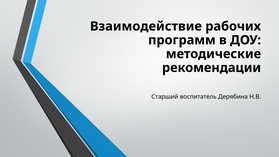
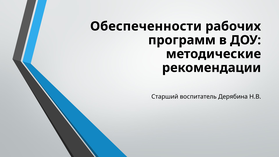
Взаимодействие: Взаимодействие -> Обеспеченности
